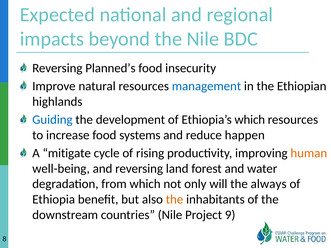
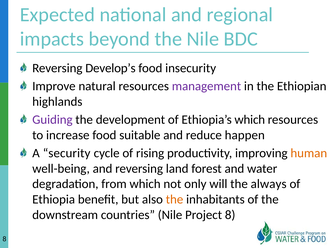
Planned’s: Planned’s -> Develop’s
management colour: blue -> purple
Guiding colour: blue -> purple
systems: systems -> suitable
mitigate: mitigate -> security
Project 9: 9 -> 8
